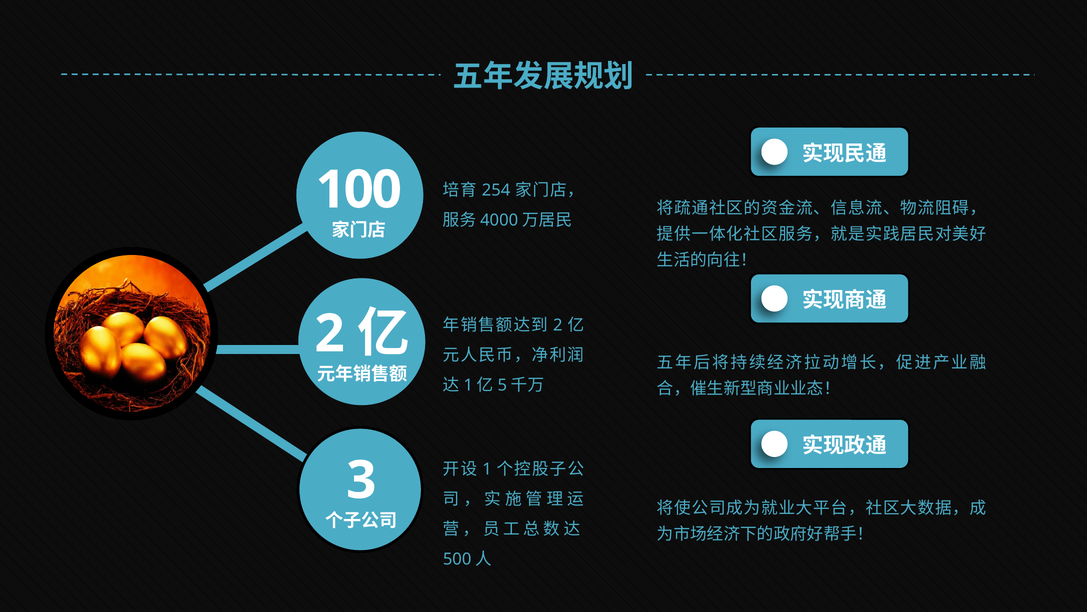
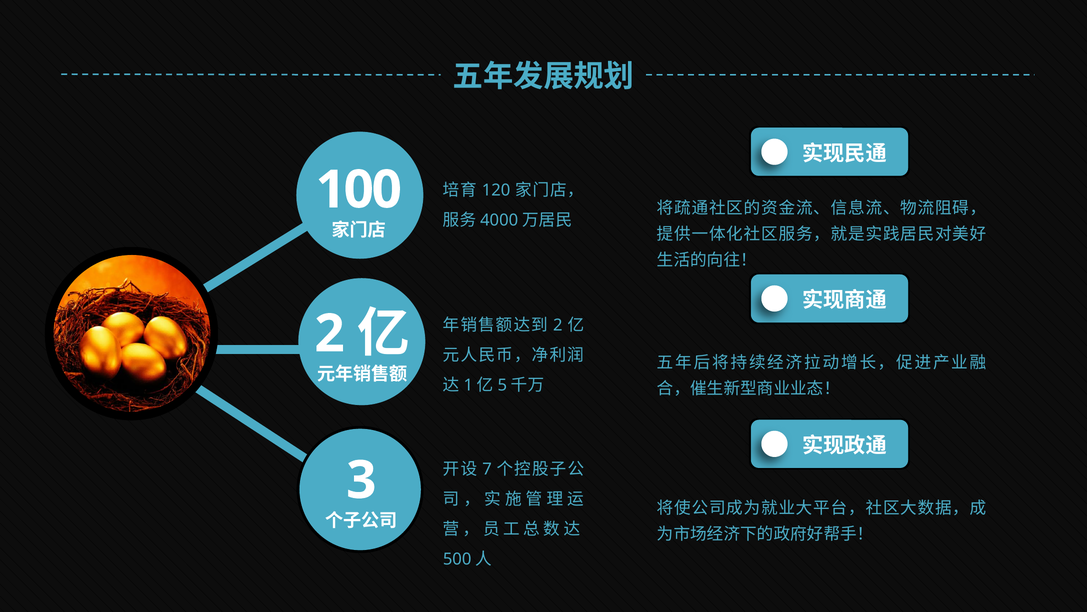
254: 254 -> 120
1: 1 -> 7
